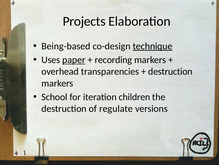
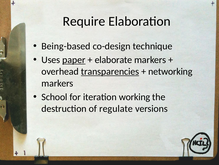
Projects: Projects -> Require
technique underline: present -> none
recording: recording -> elaborate
transparencies underline: none -> present
destruction at (170, 71): destruction -> networking
children: children -> working
